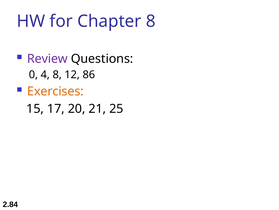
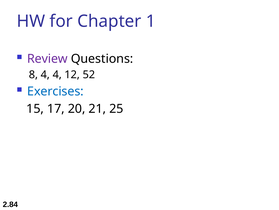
Chapter 8: 8 -> 1
0: 0 -> 8
4 8: 8 -> 4
86: 86 -> 52
Exercises colour: orange -> blue
